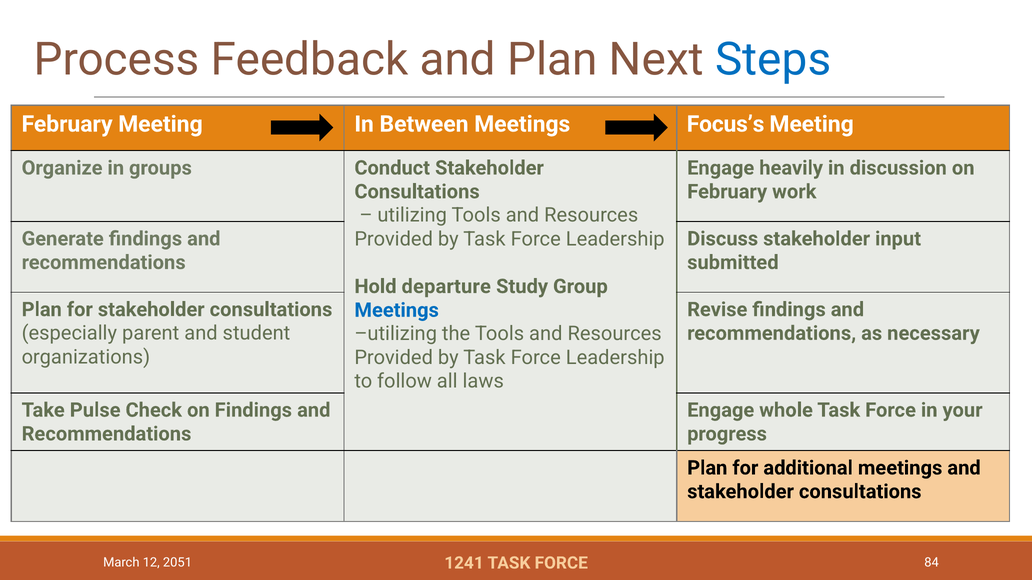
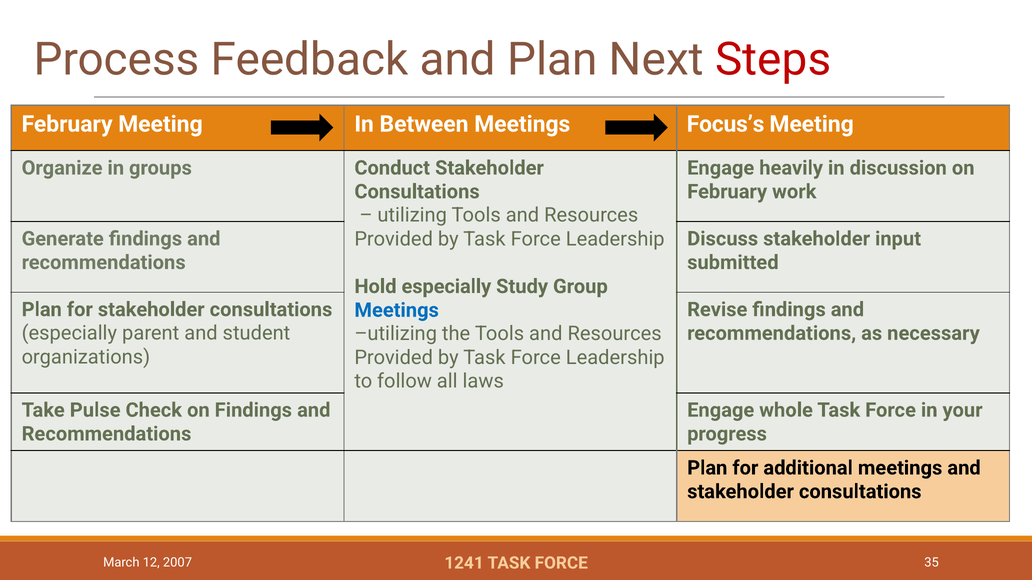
Steps colour: blue -> red
Hold departure: departure -> especially
84: 84 -> 35
2051: 2051 -> 2007
